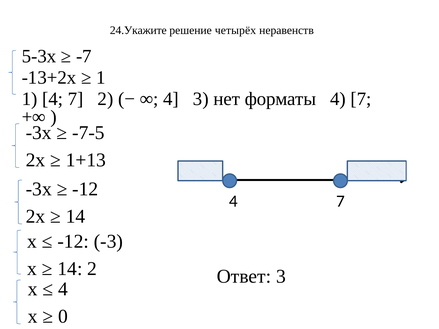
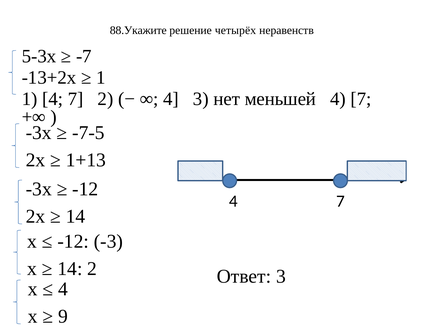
24.Укажите: 24.Укажите -> 88.Укажите
форматы: форматы -> меньшей
0: 0 -> 9
